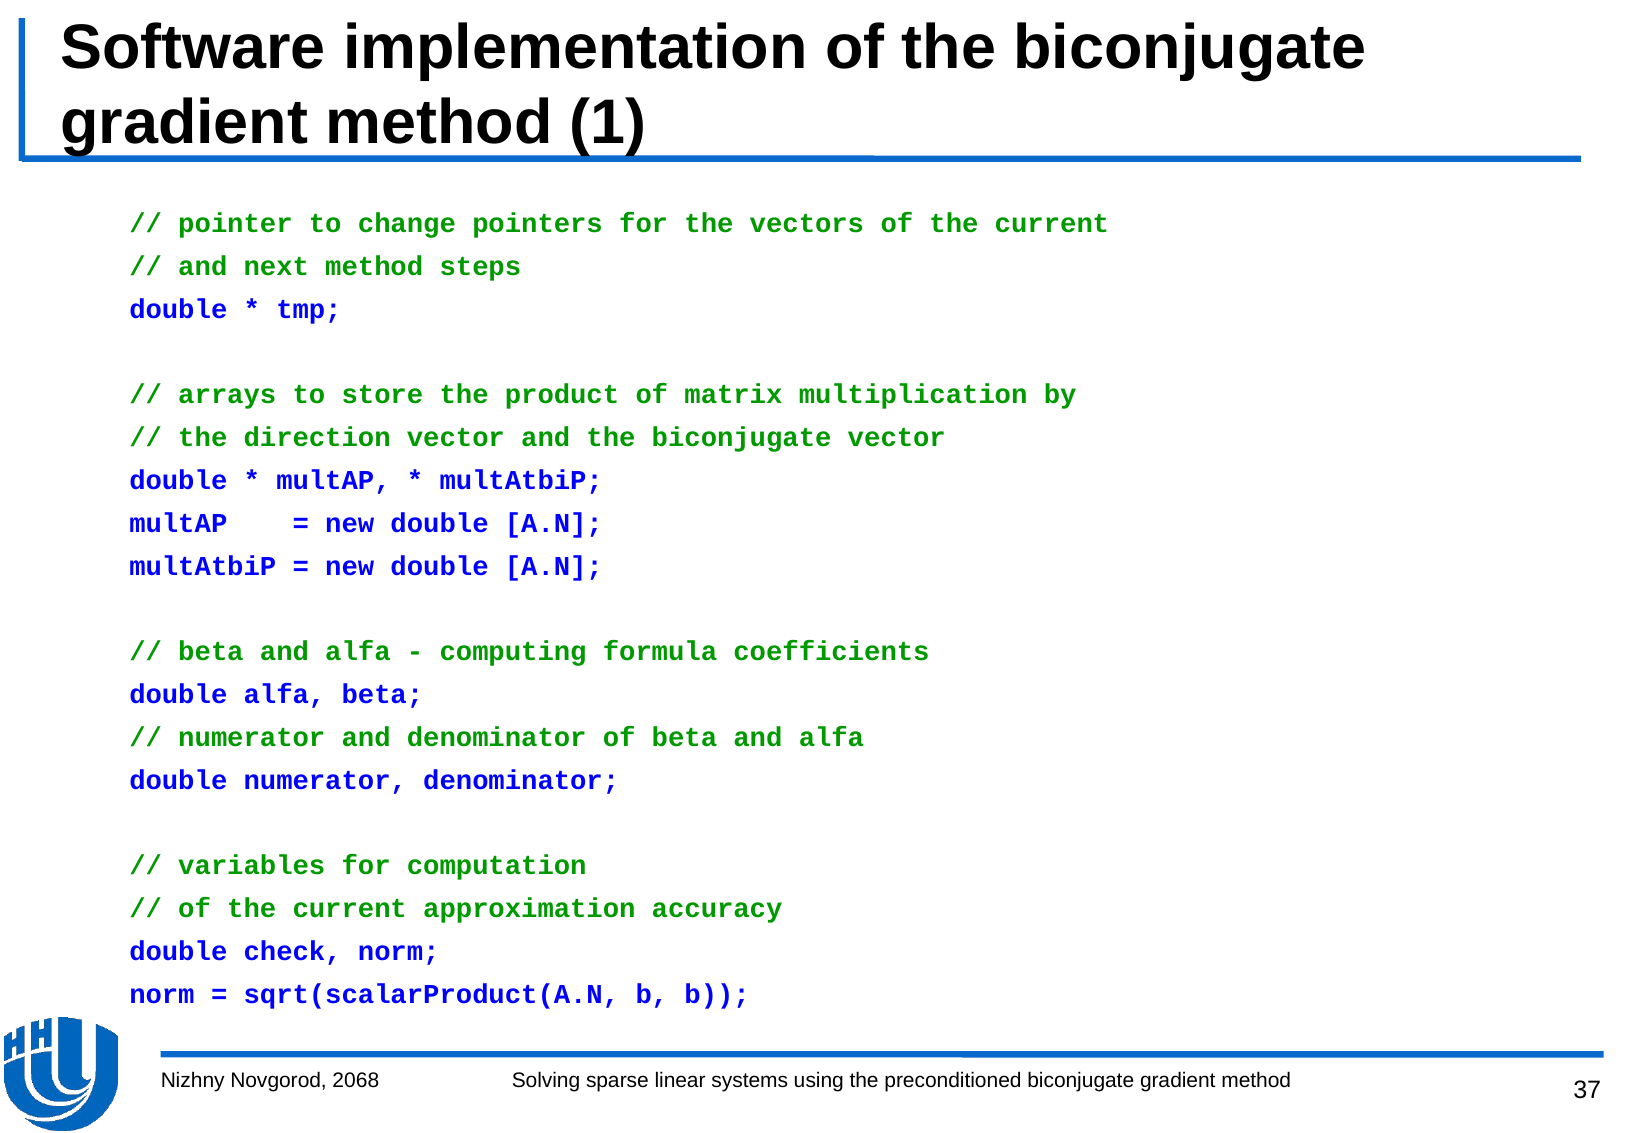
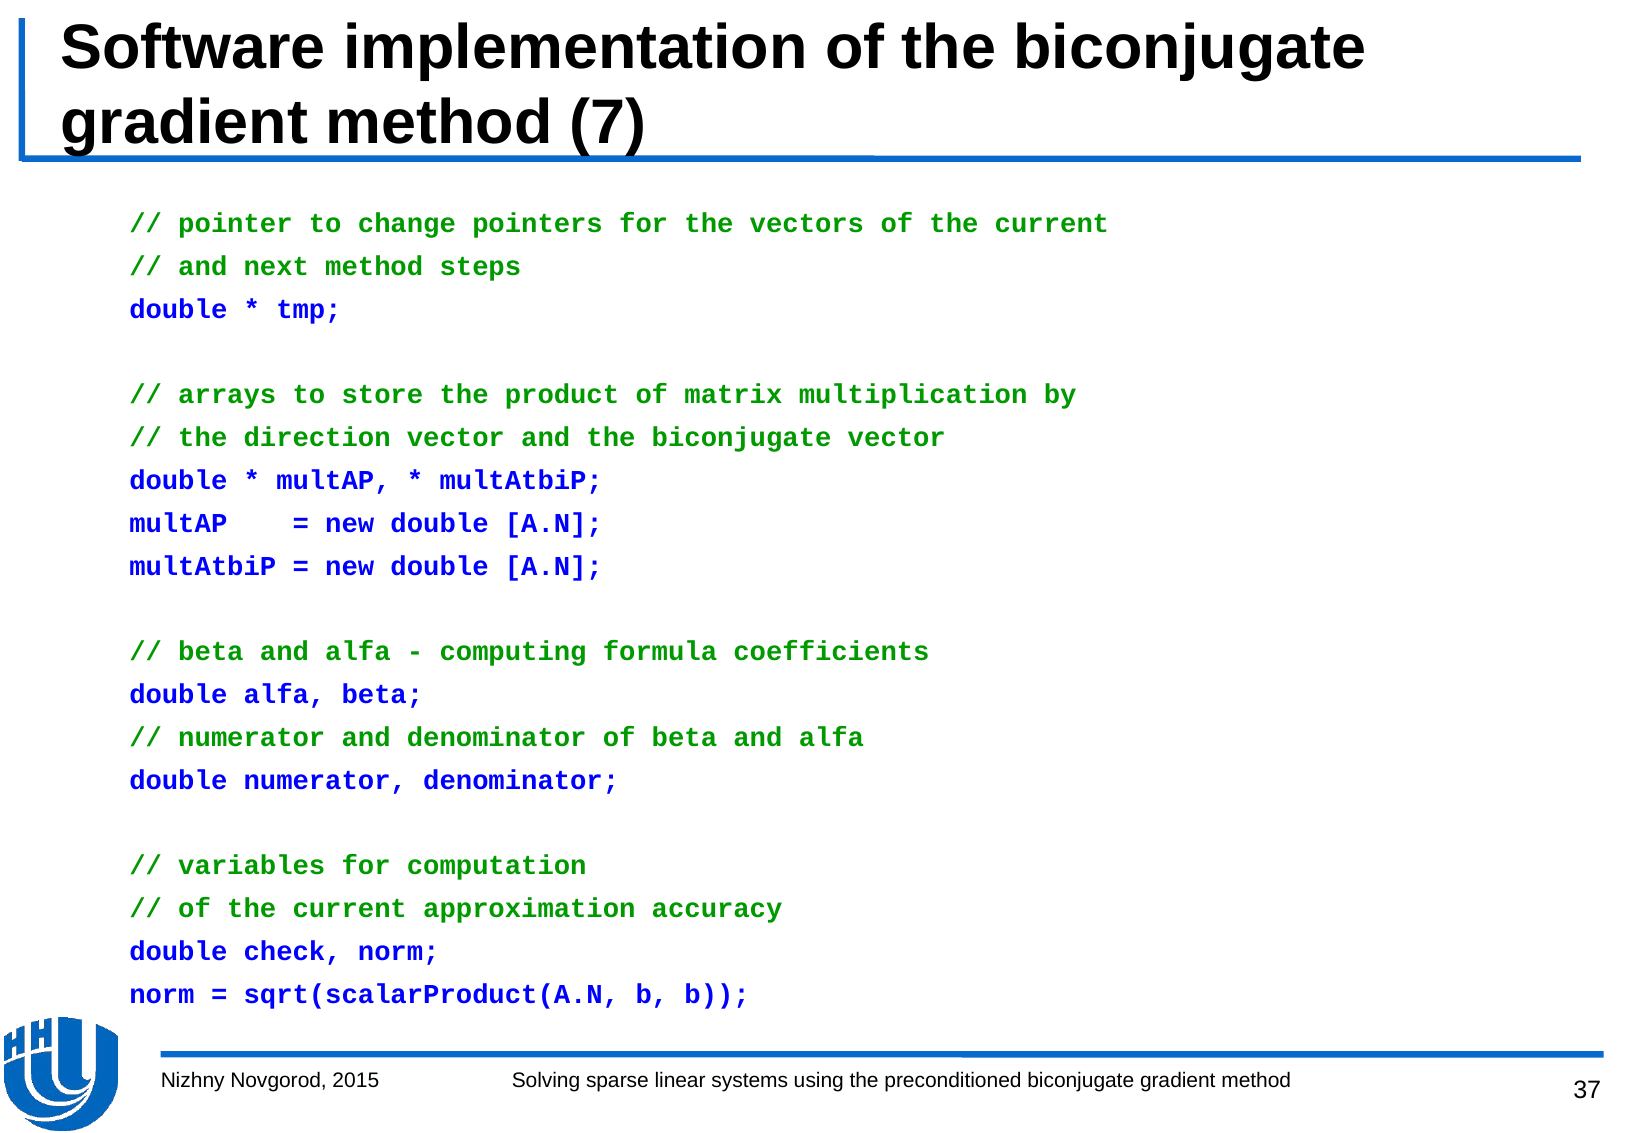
1: 1 -> 7
2068: 2068 -> 2015
